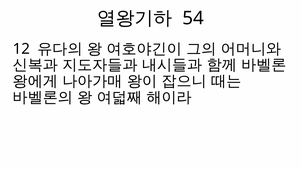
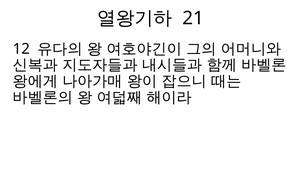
54: 54 -> 21
